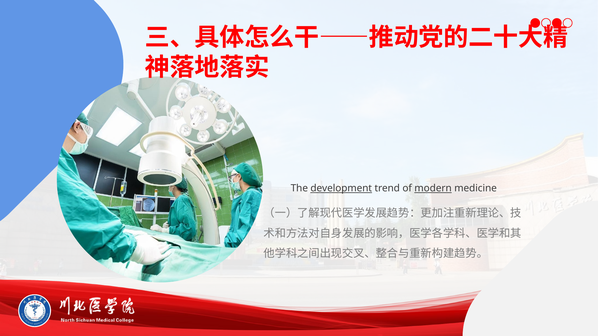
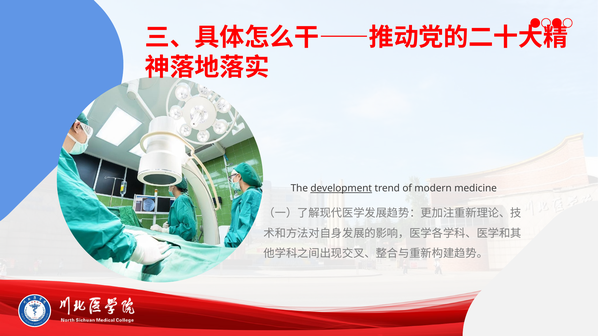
modern underline: present -> none
